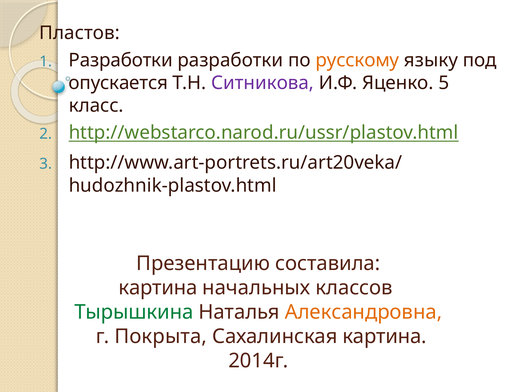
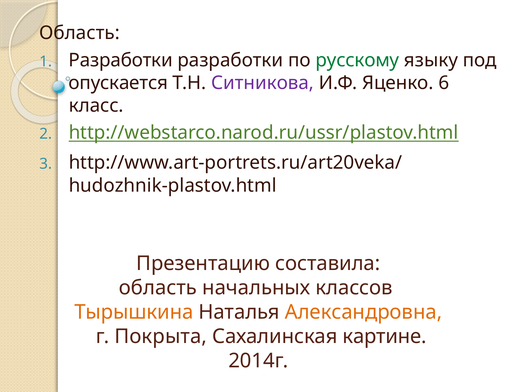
Пластов at (80, 33): Пластов -> Область
русскому colour: orange -> green
5: 5 -> 6
картина at (158, 287): картина -> область
Тырышкина colour: green -> orange
Сахалинская картина: картина -> картине
